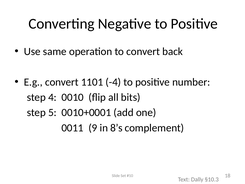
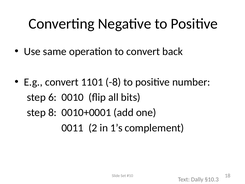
-4: -4 -> -8
4: 4 -> 6
5: 5 -> 8
9: 9 -> 2
8’s: 8’s -> 1’s
